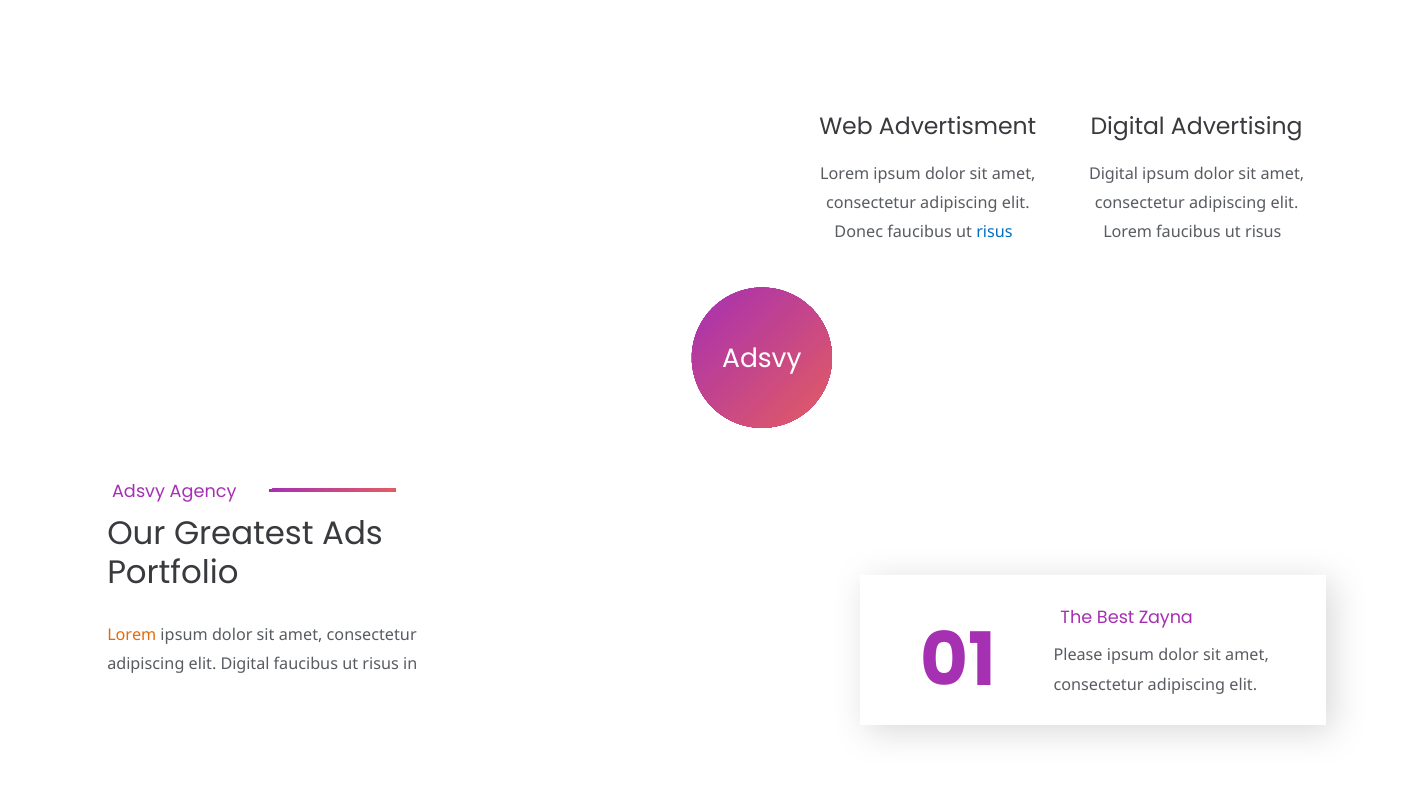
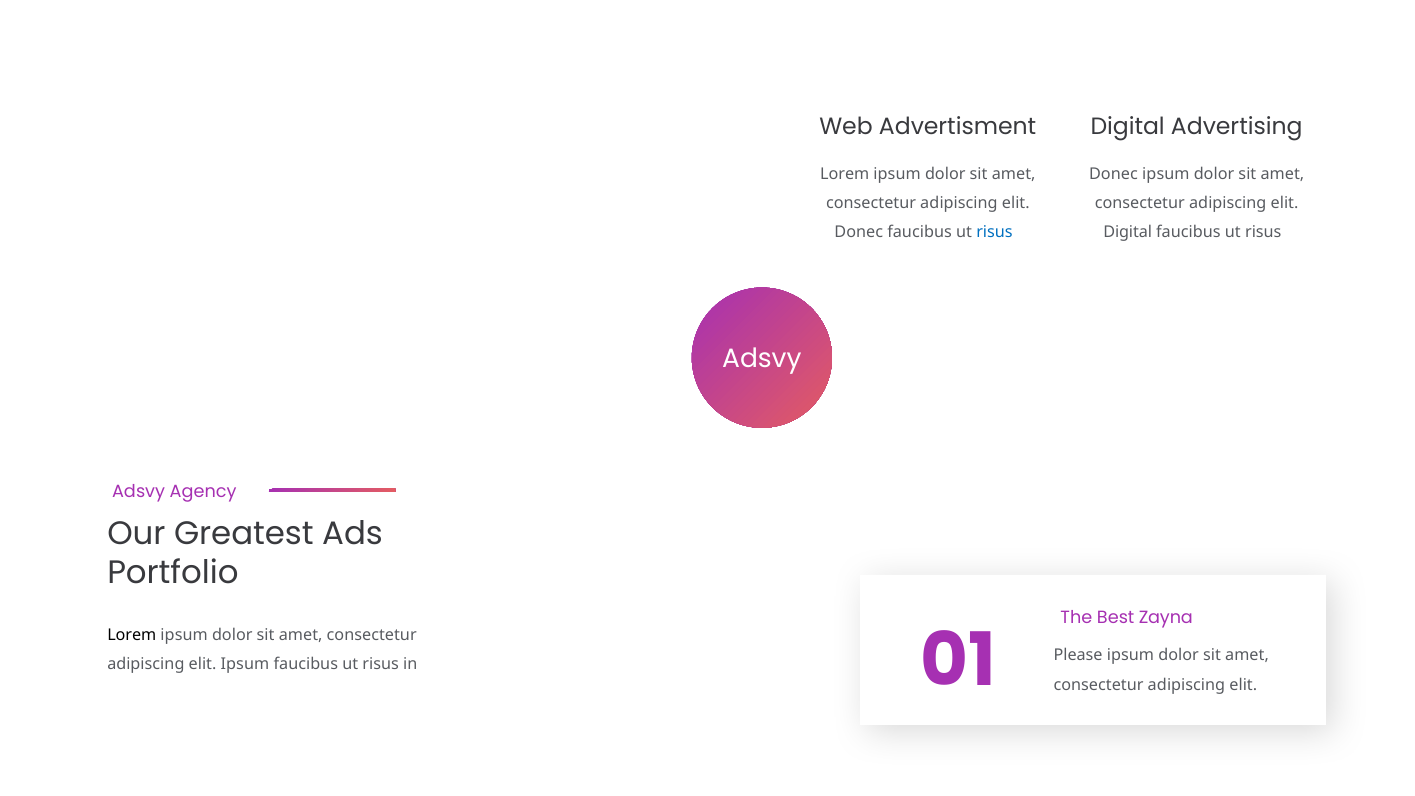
Digital at (1114, 174): Digital -> Donec
Lorem at (1128, 232): Lorem -> Digital
Lorem at (132, 635) colour: orange -> black
elit Digital: Digital -> Ipsum
